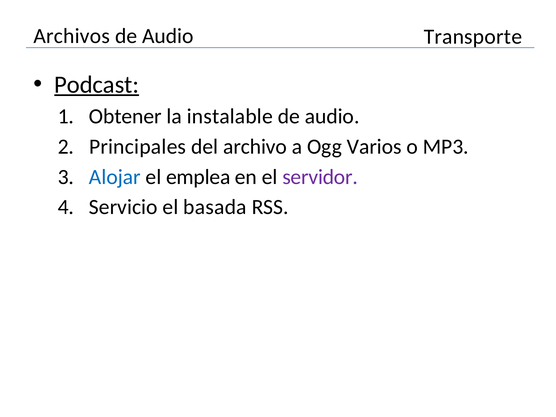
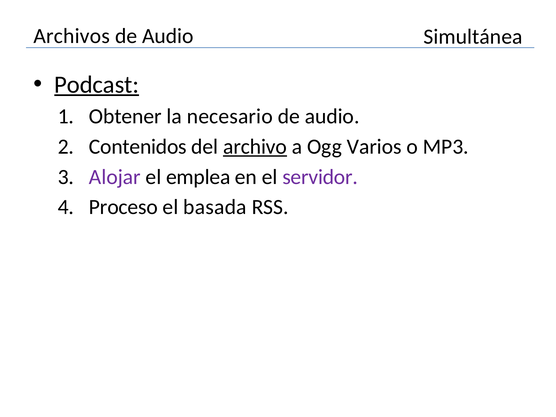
Transporte: Transporte -> Simultánea
instalable: instalable -> necesario
Principales: Principales -> Contenidos
archivo underline: none -> present
Alojar colour: blue -> purple
Servicio: Servicio -> Proceso
